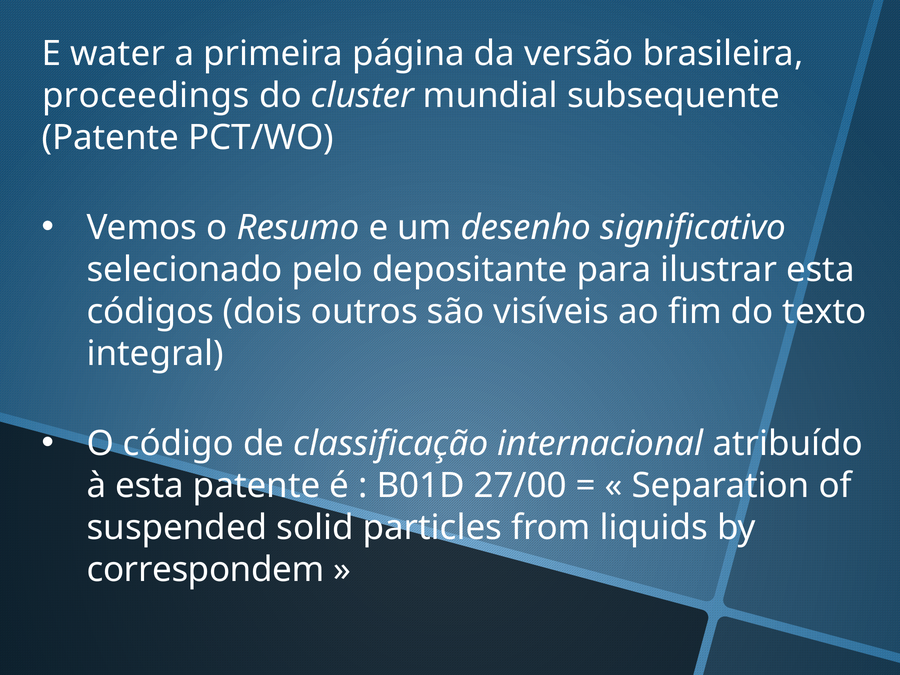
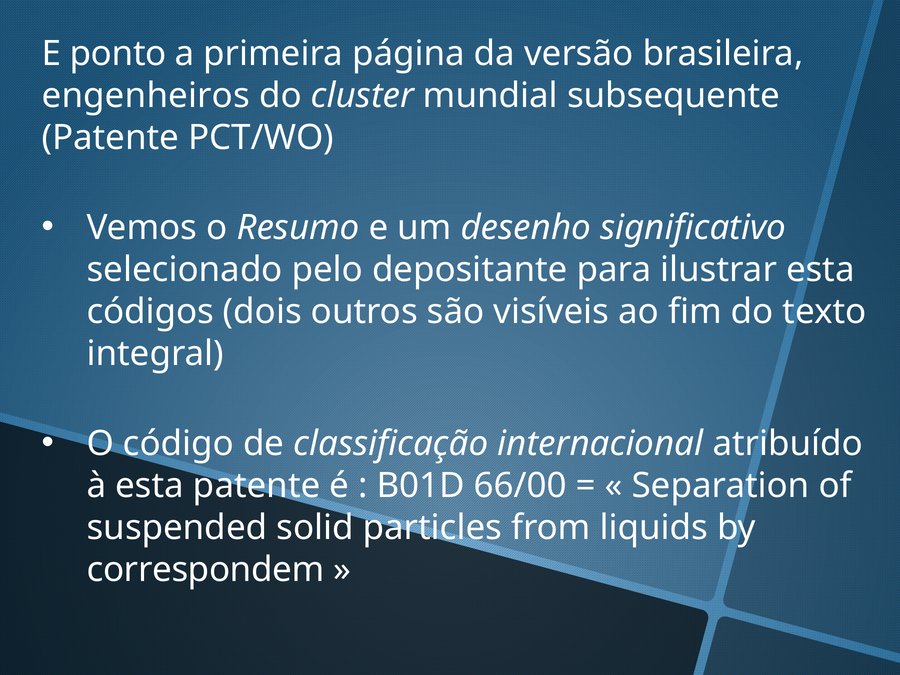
water: water -> ponto
proceedings: proceedings -> engenheiros
27/00: 27/00 -> 66/00
